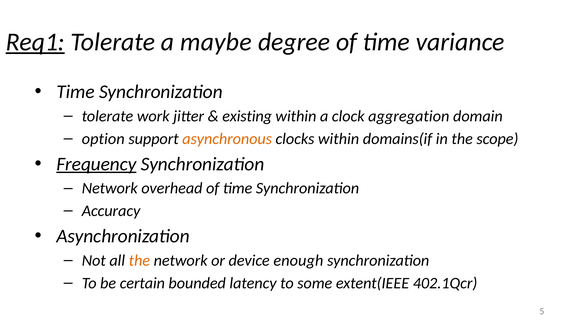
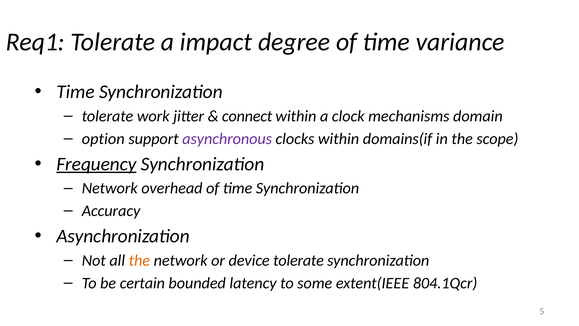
Req1 underline: present -> none
maybe: maybe -> impact
existing: existing -> connect
aggregation: aggregation -> mechanisms
asynchronous colour: orange -> purple
device enough: enough -> tolerate
402.1Qcr: 402.1Qcr -> 804.1Qcr
